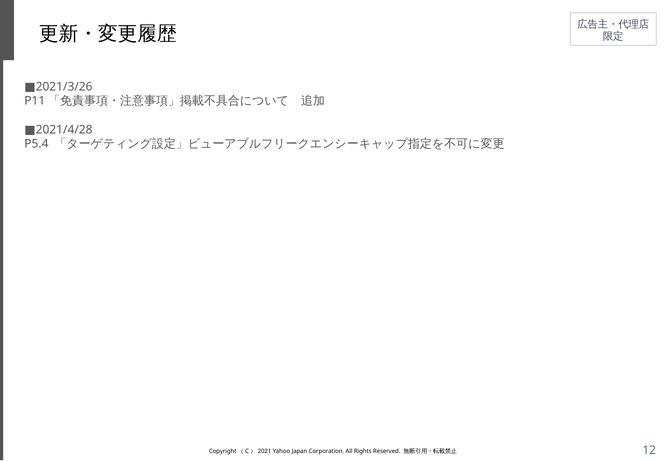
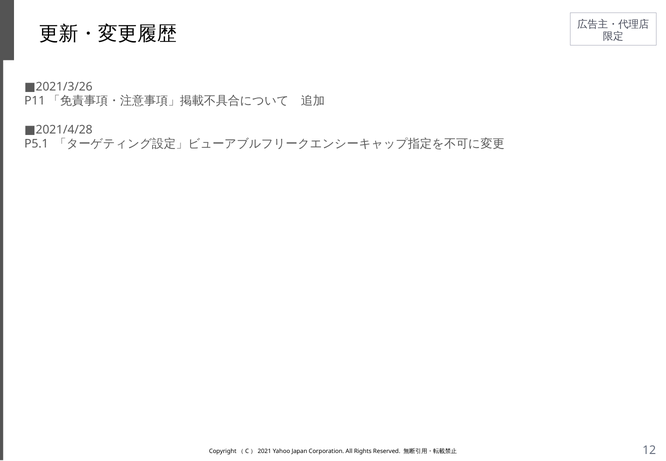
P5.4: P5.4 -> P5.1
